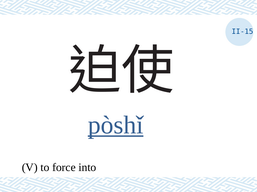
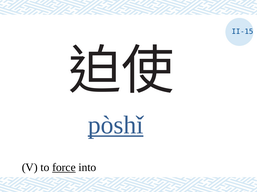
force underline: none -> present
